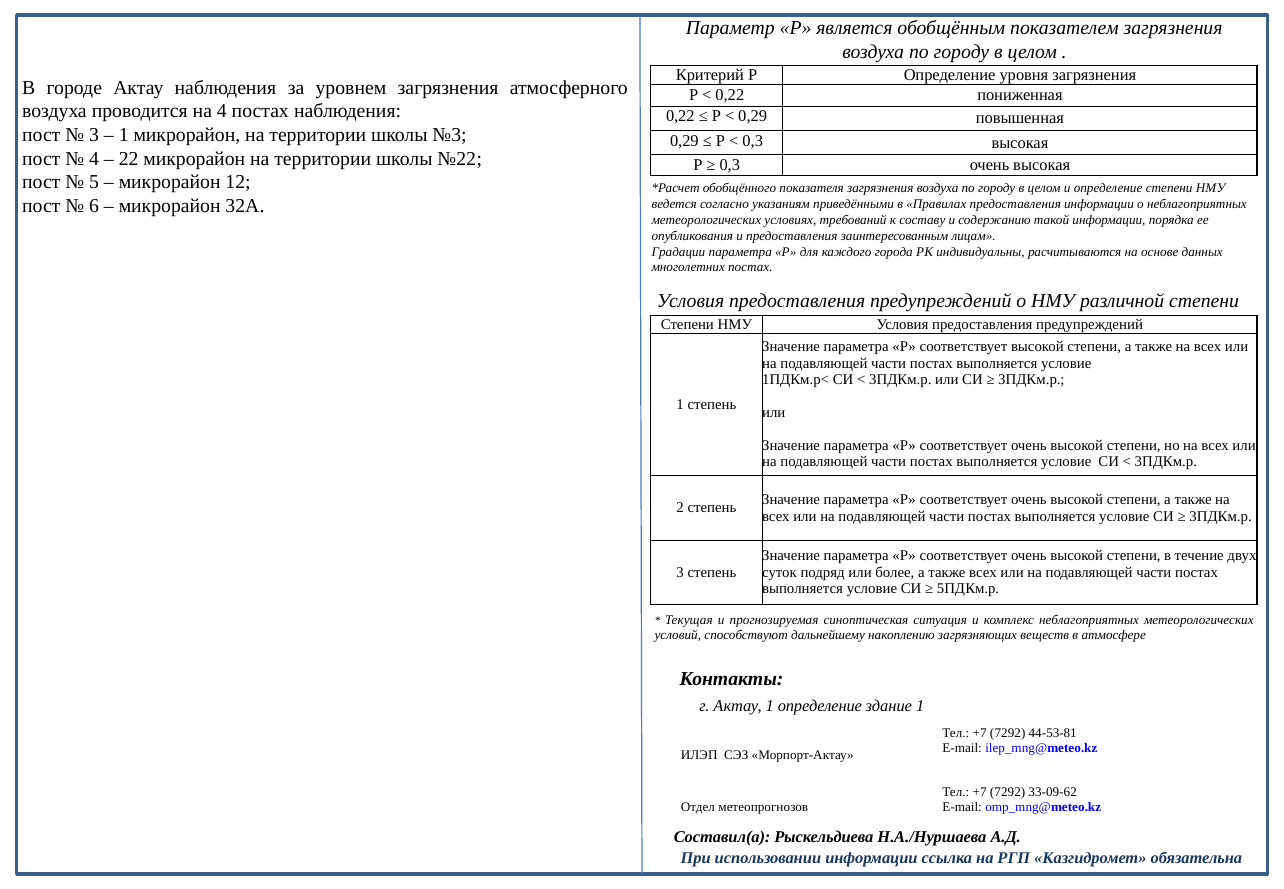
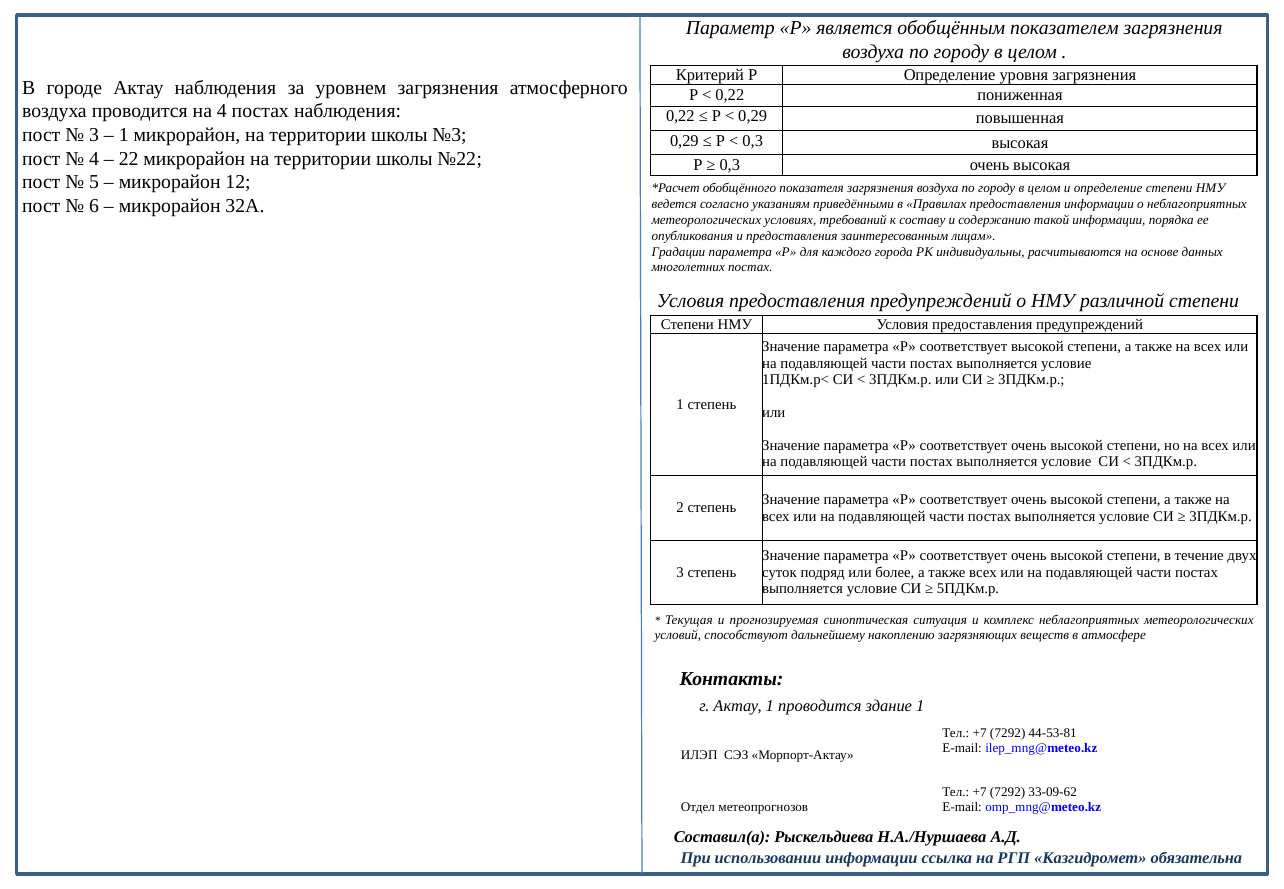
1 определение: определение -> проводится
